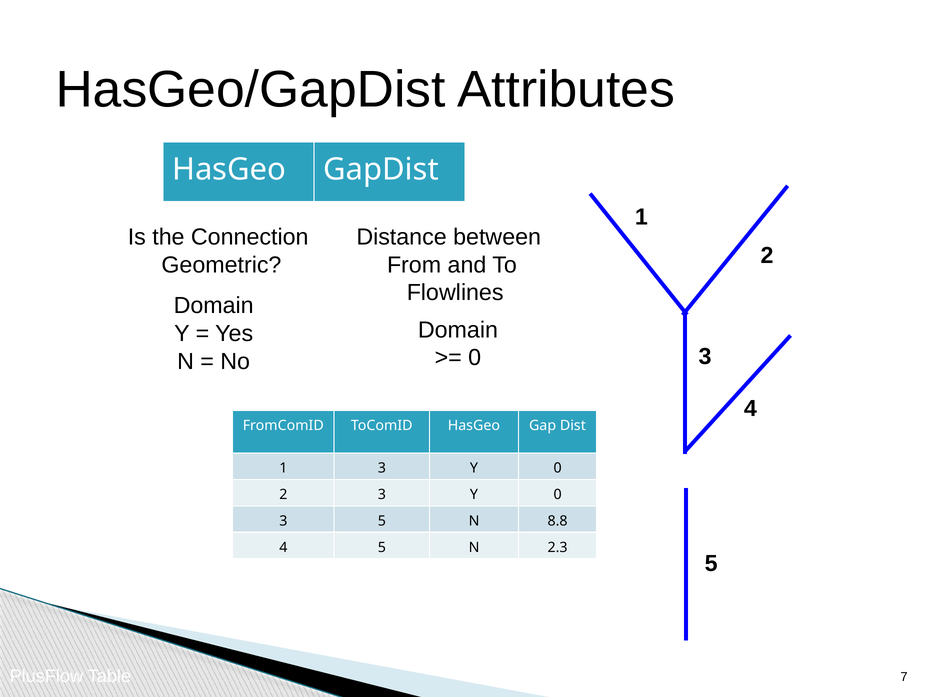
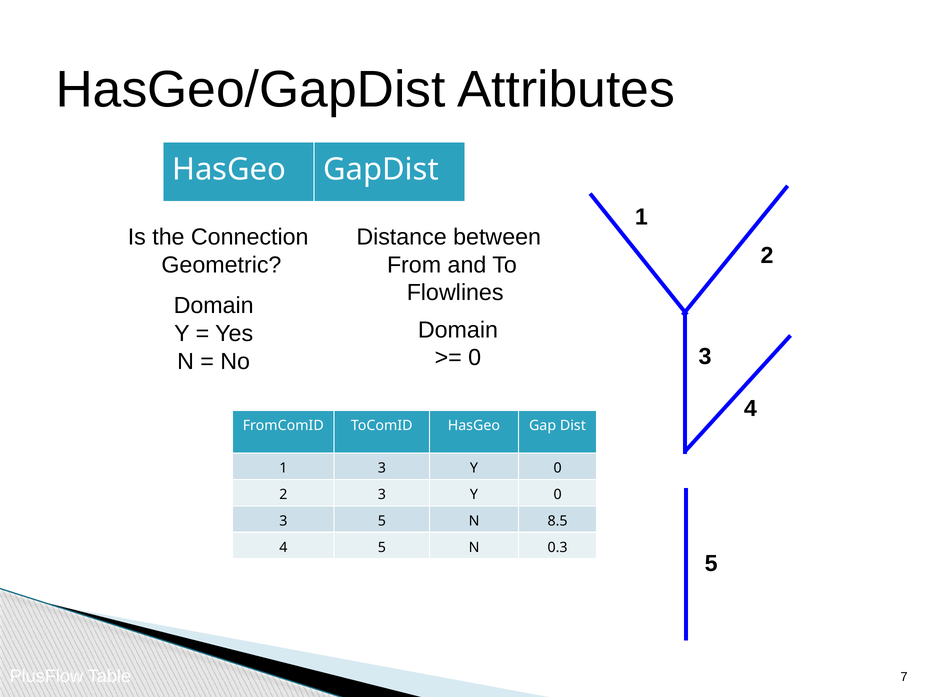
8.8: 8.8 -> 8.5
2.3: 2.3 -> 0.3
